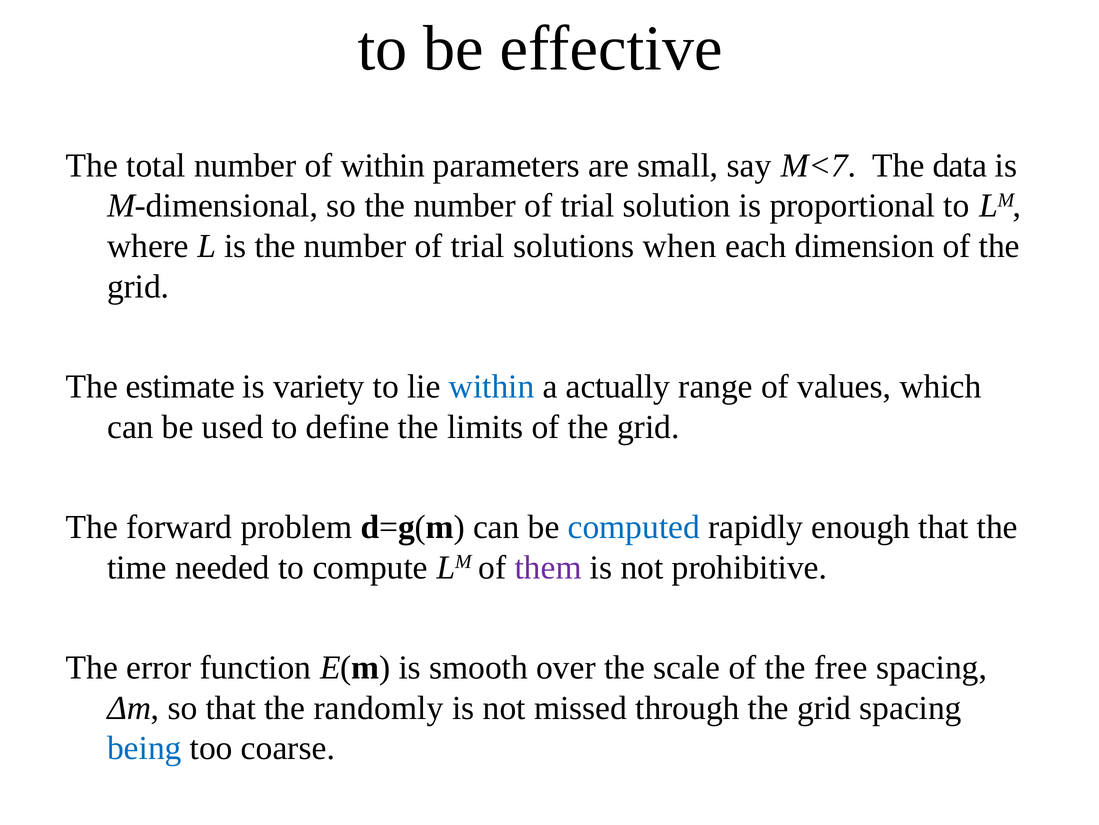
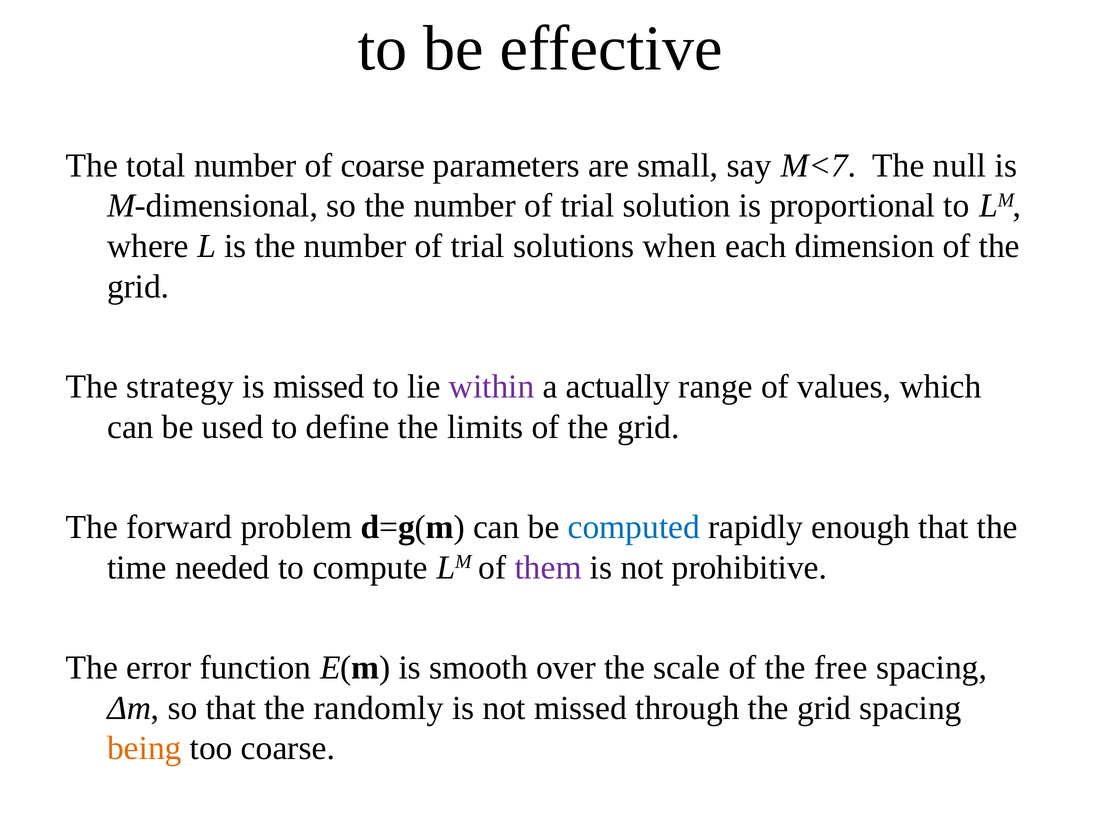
of within: within -> coarse
data: data -> null
estimate: estimate -> strategy
is variety: variety -> missed
within at (492, 386) colour: blue -> purple
being colour: blue -> orange
